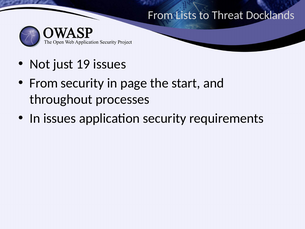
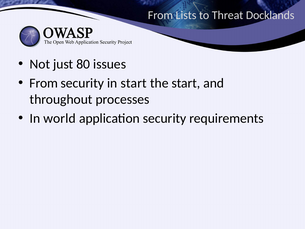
19: 19 -> 80
in page: page -> start
In issues: issues -> world
